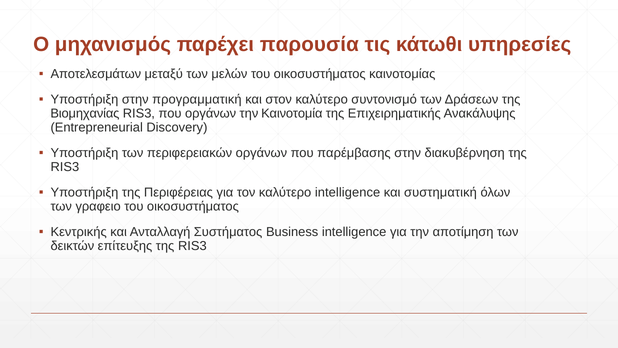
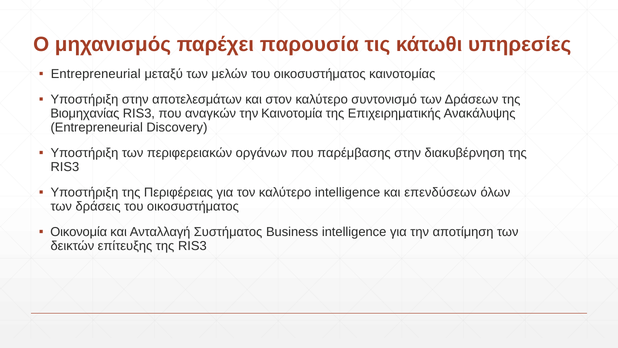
Αποτελεσμάτων at (96, 74): Αποτελεσμάτων -> Entrepreneurial
προγραμματική: προγραμματική -> αποτελεσμάτων
που οργάνων: οργάνων -> αναγκών
συστηματική: συστηματική -> επενδύσεων
γραφειο: γραφειο -> δράσεις
Κεντρικής: Κεντρικής -> Οικονομία
